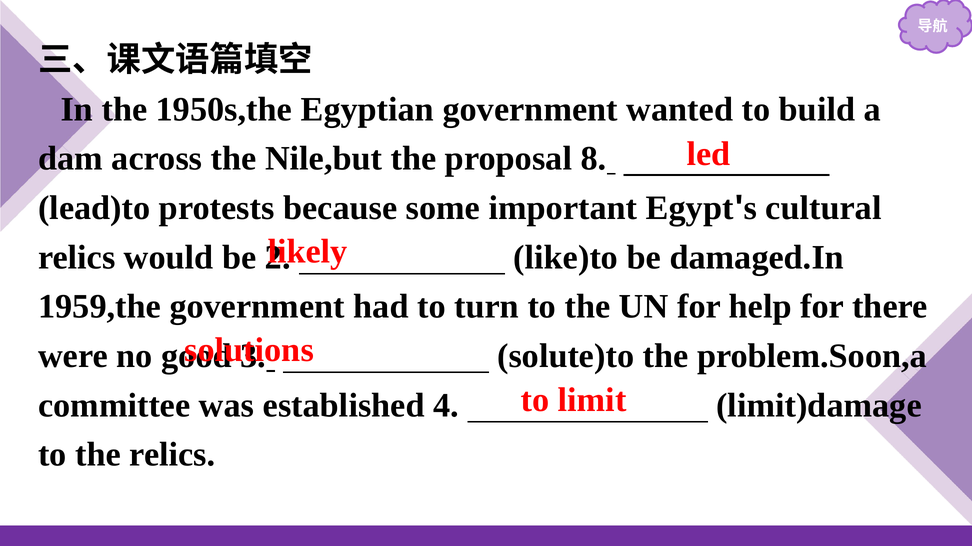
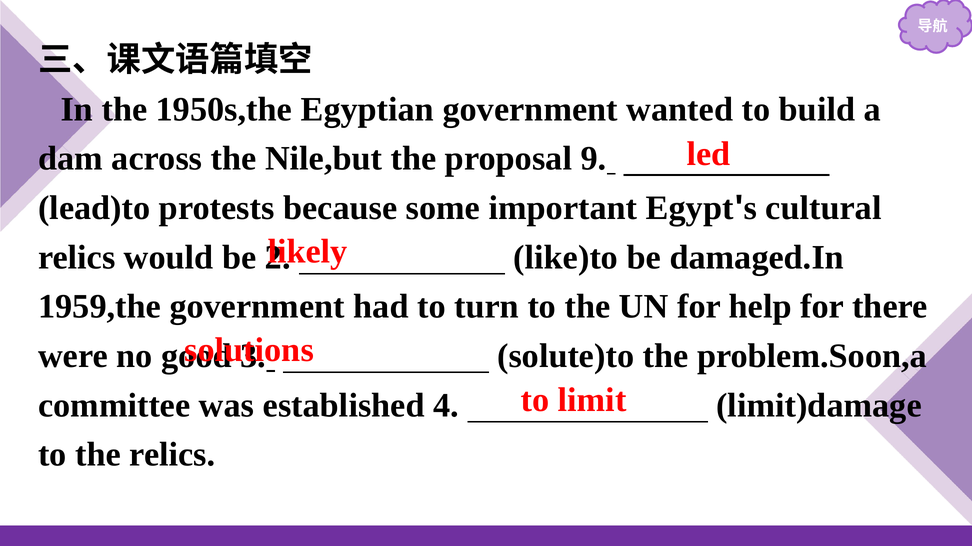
8: 8 -> 9
